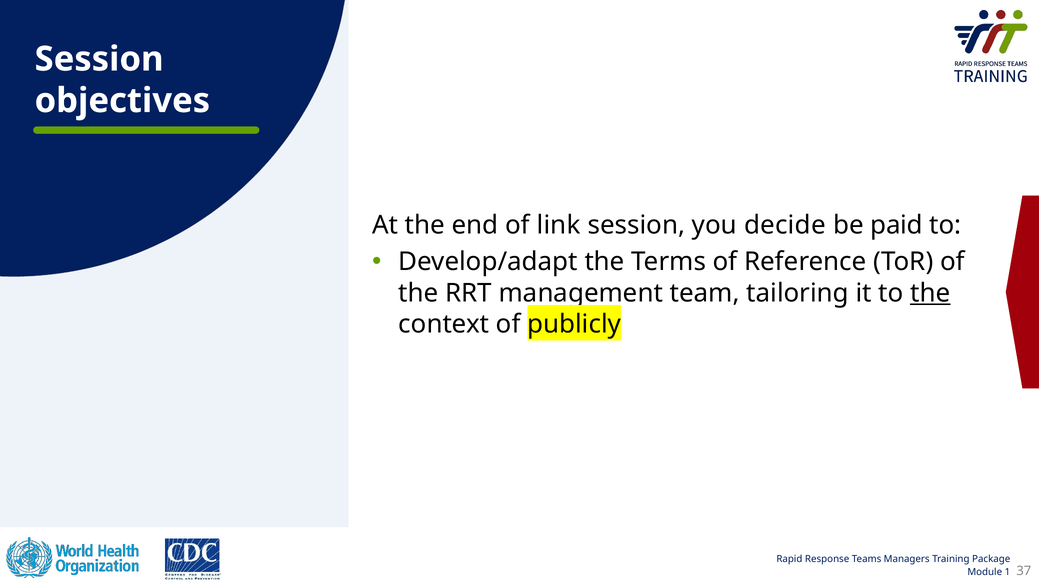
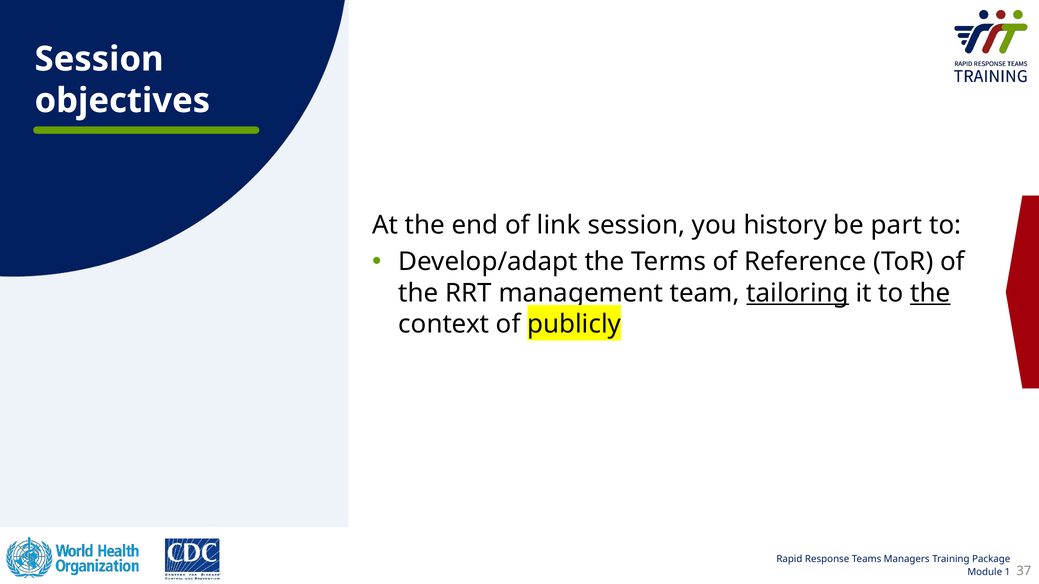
decide: decide -> history
paid: paid -> part
tailoring underline: none -> present
